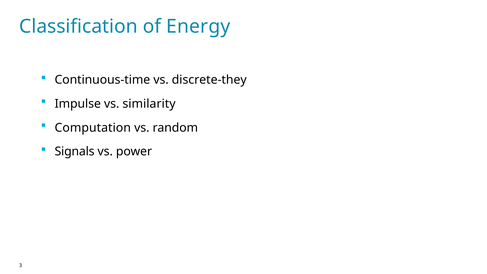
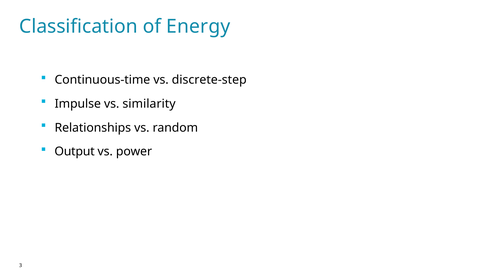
discrete-they: discrete-they -> discrete-step
Computation: Computation -> Relationships
Signals: Signals -> Output
